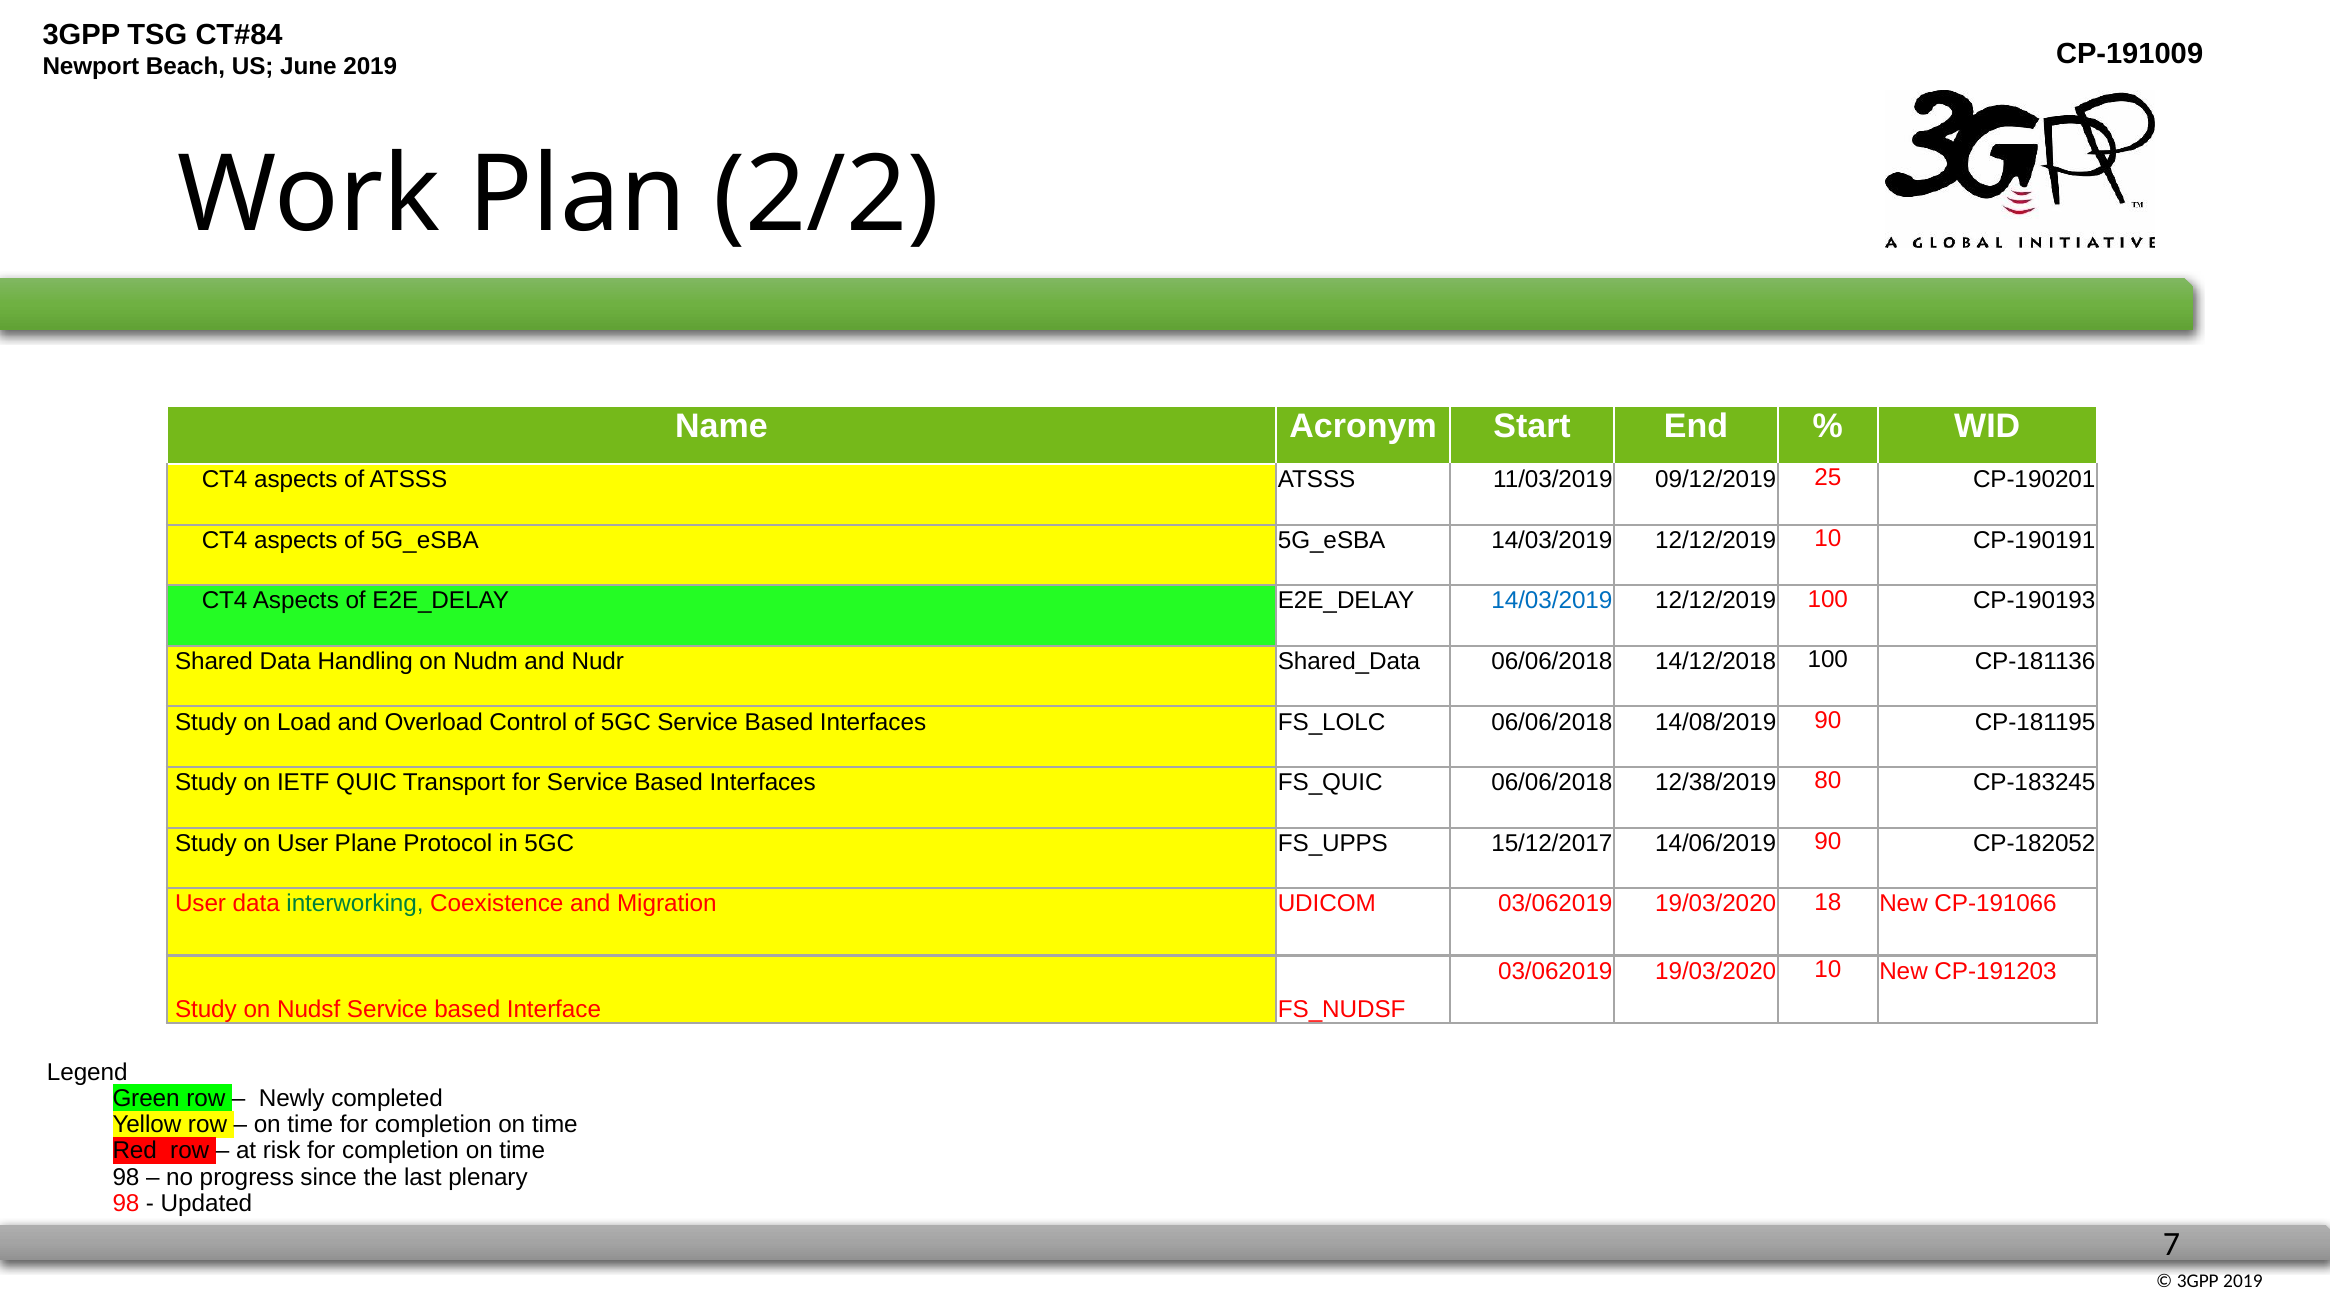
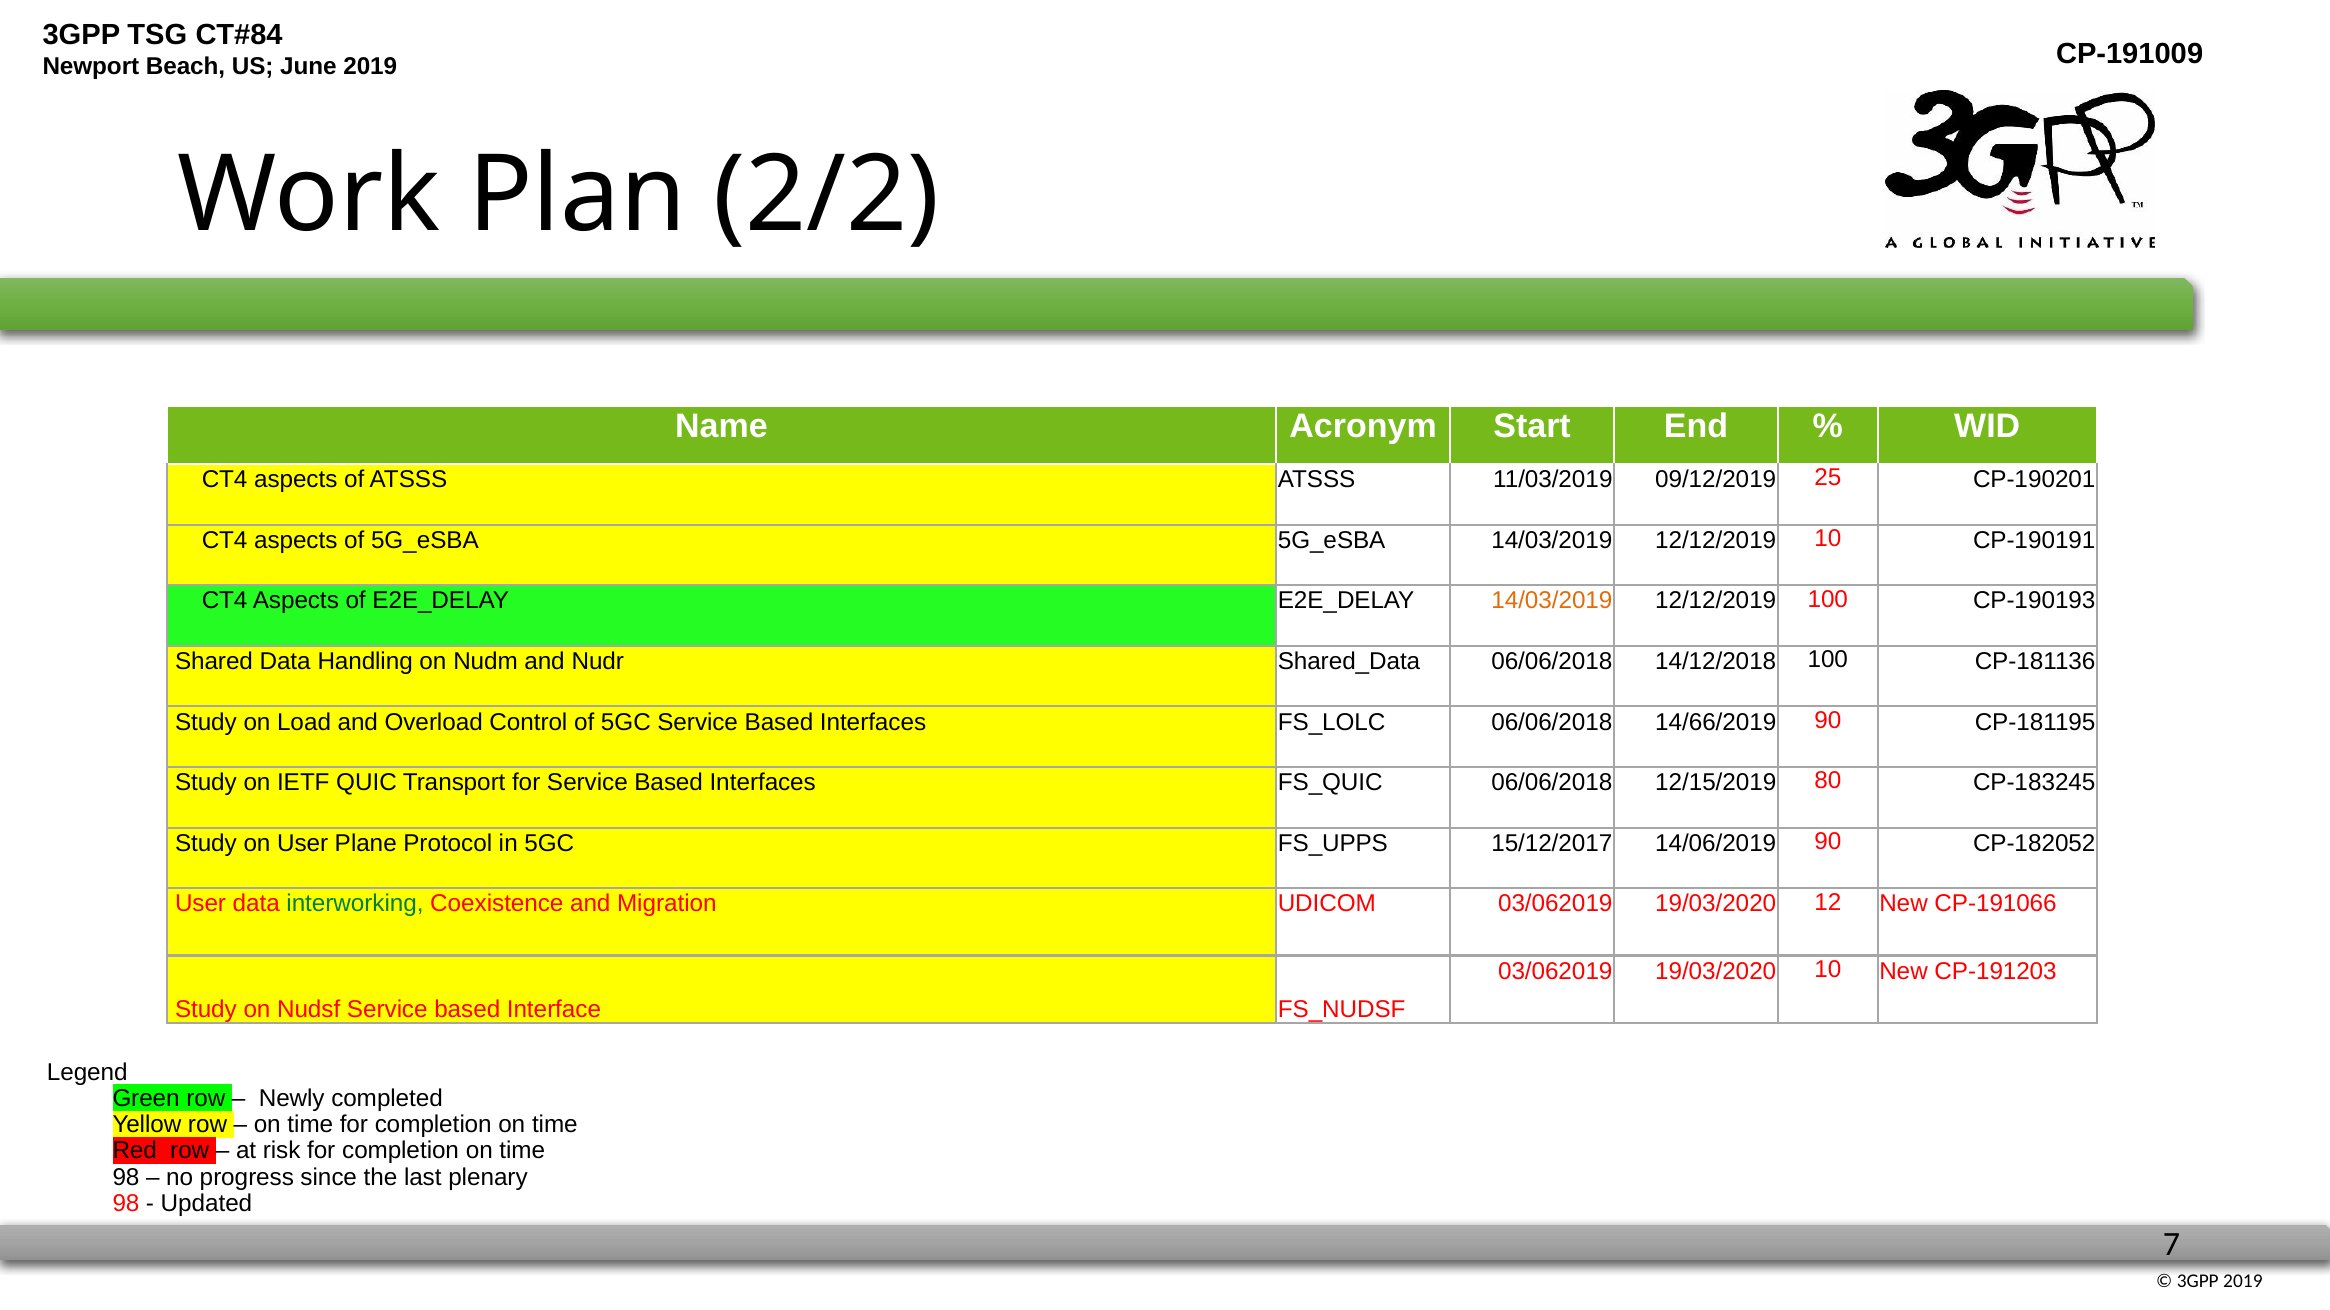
14/03/2019 at (1552, 601) colour: blue -> orange
14/08/2019: 14/08/2019 -> 14/66/2019
12/38/2019: 12/38/2019 -> 12/15/2019
18: 18 -> 12
